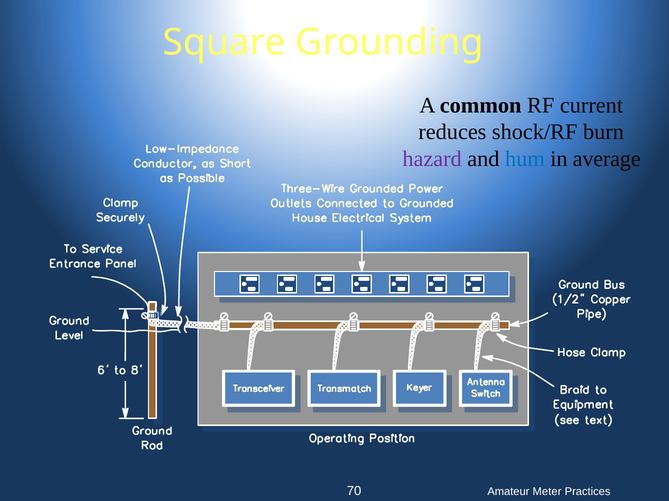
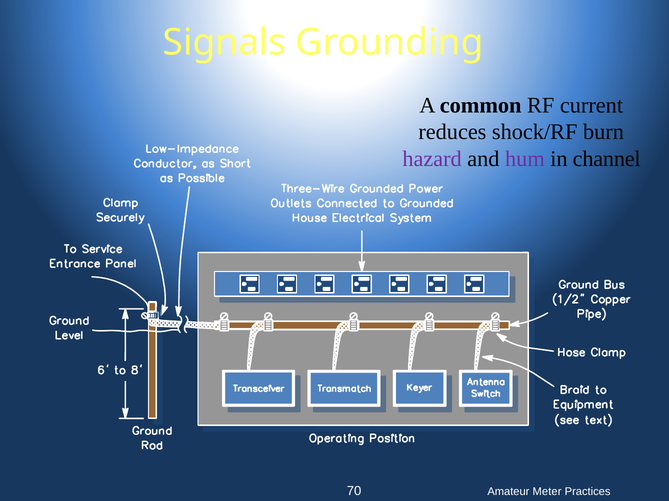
Square: Square -> Signals
hum colour: blue -> purple
average: average -> channel
